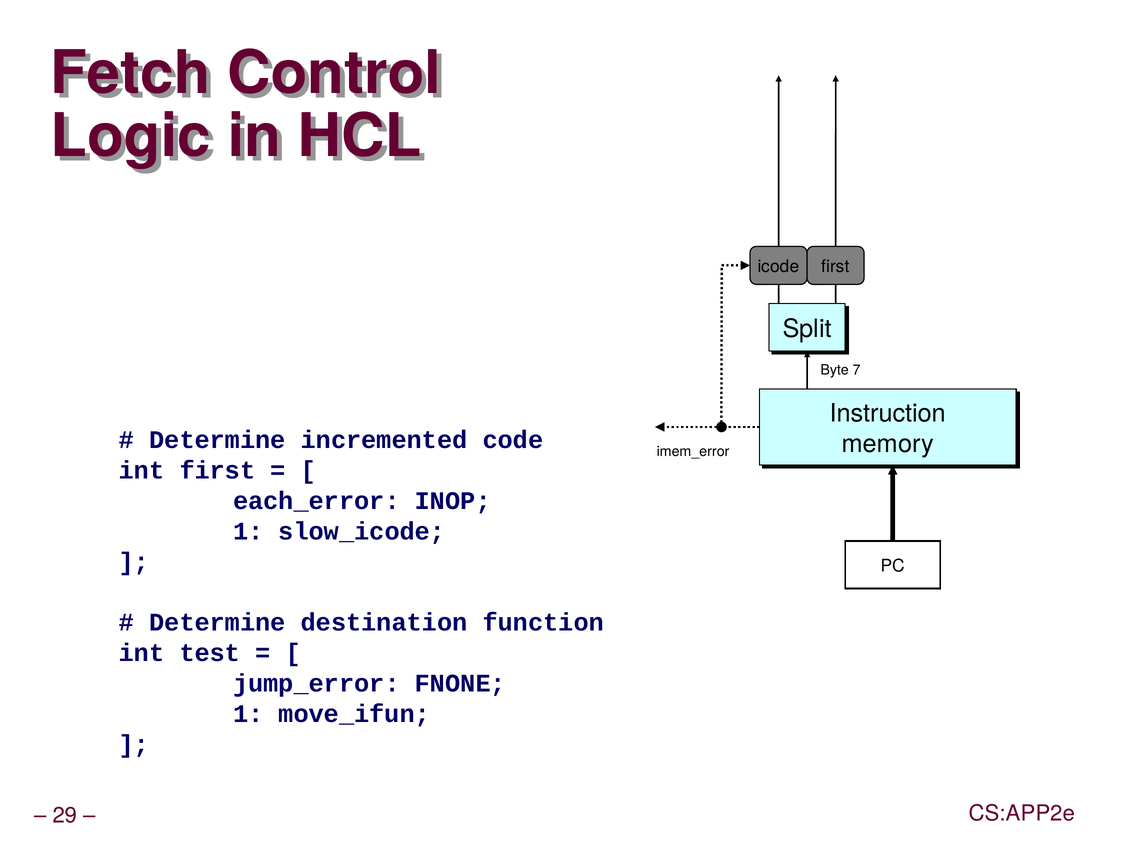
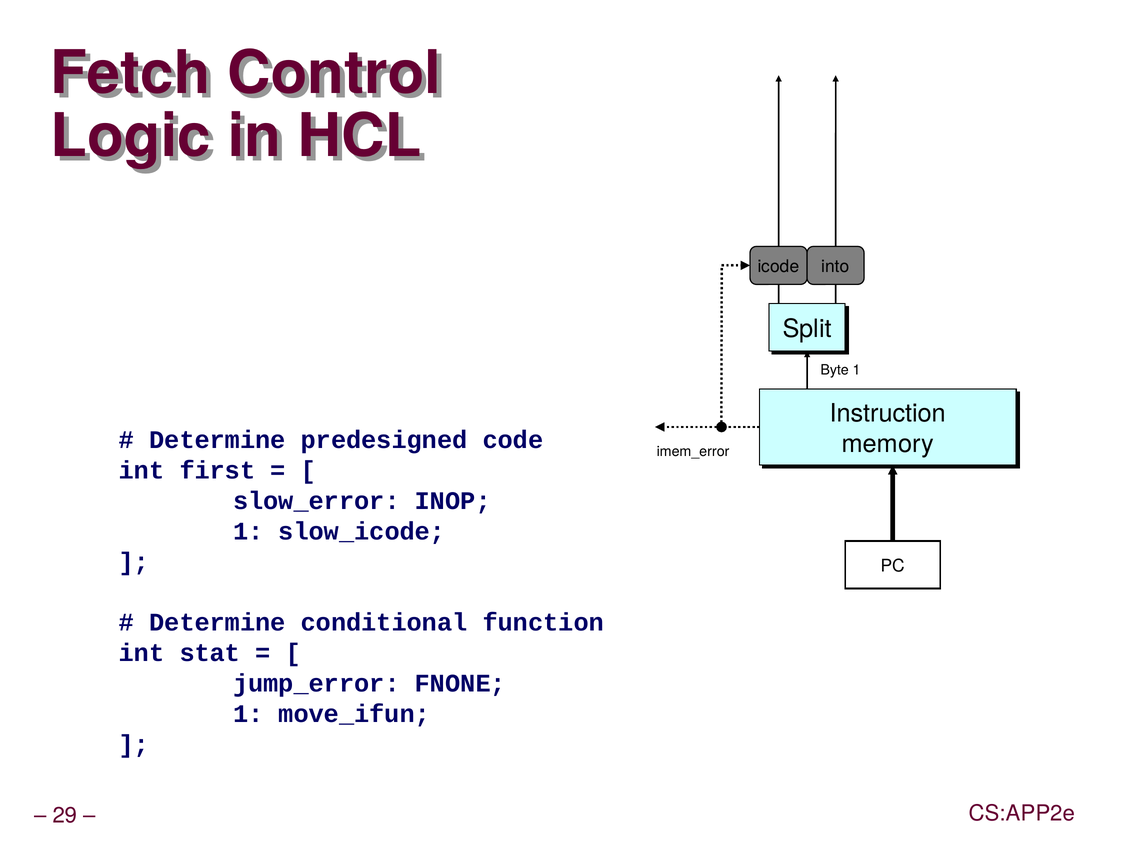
icode first: first -> into
Byte 7: 7 -> 1
incremented: incremented -> predesigned
each_error: each_error -> slow_error
destination: destination -> conditional
test: test -> stat
